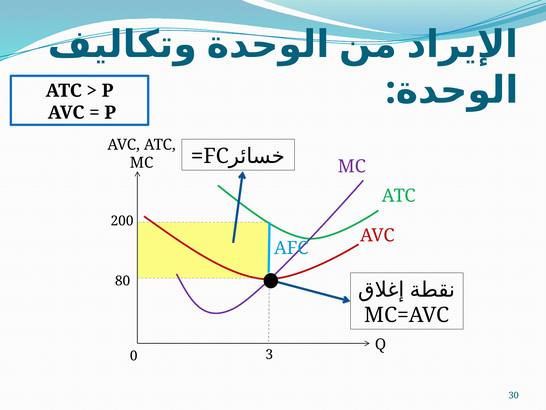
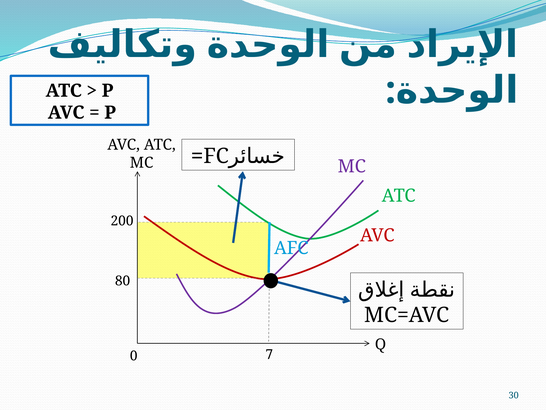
3: 3 -> 7
